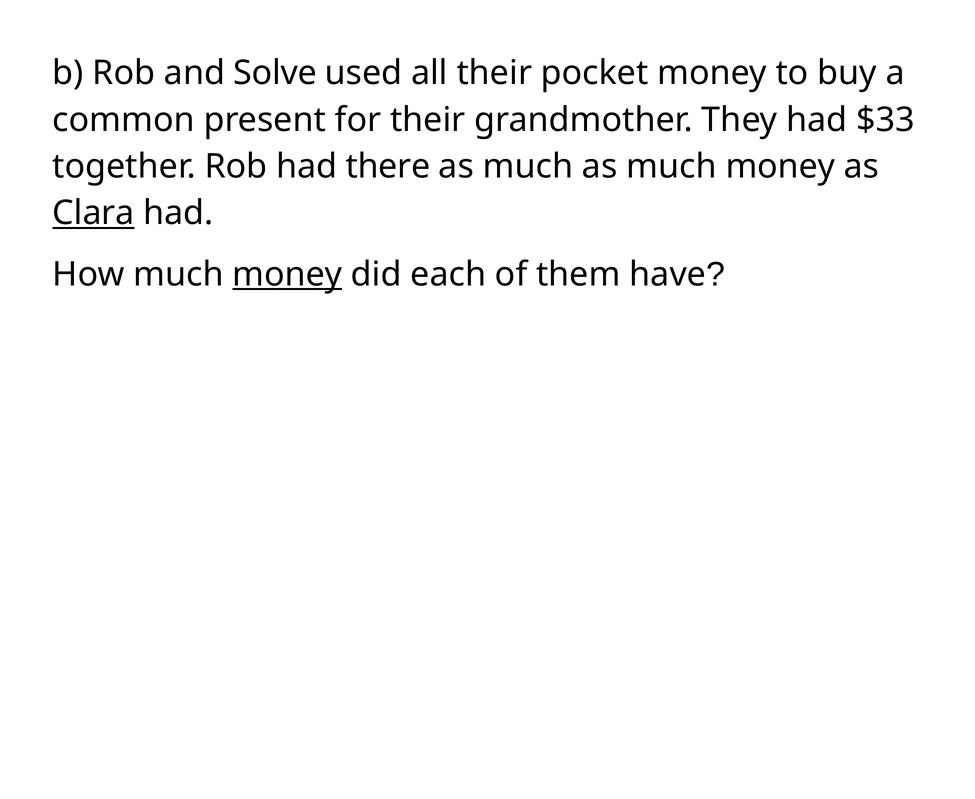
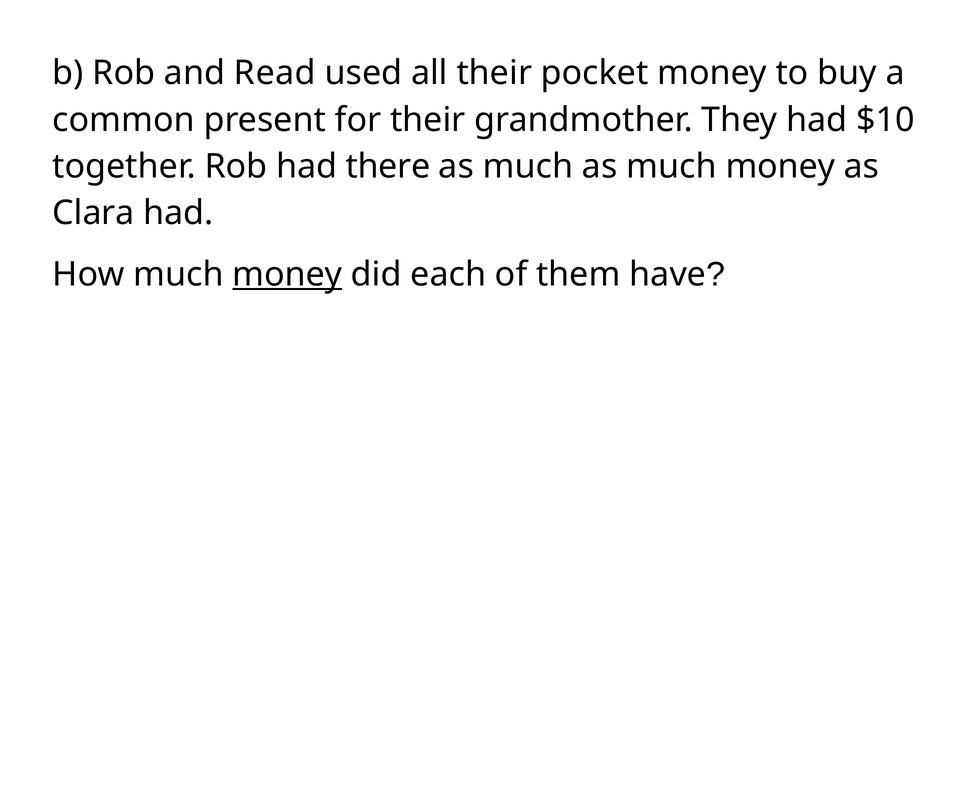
Solve: Solve -> Read
$33: $33 -> $10
Clara underline: present -> none
